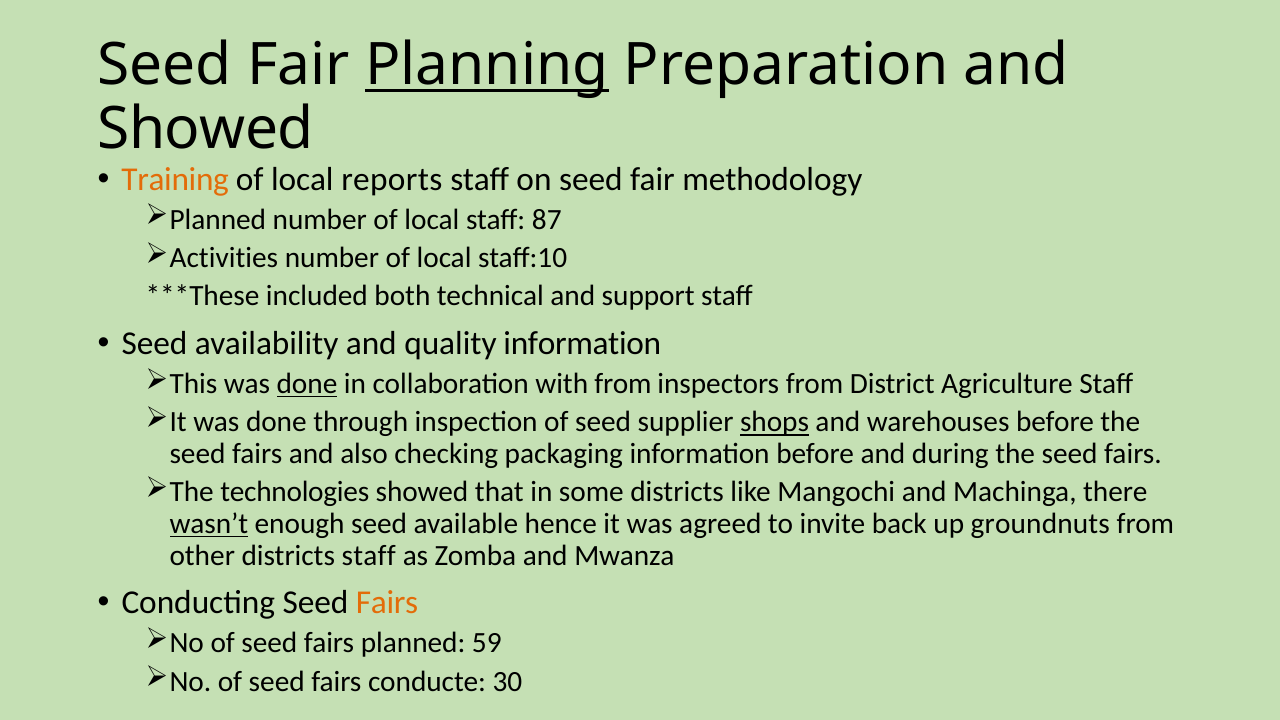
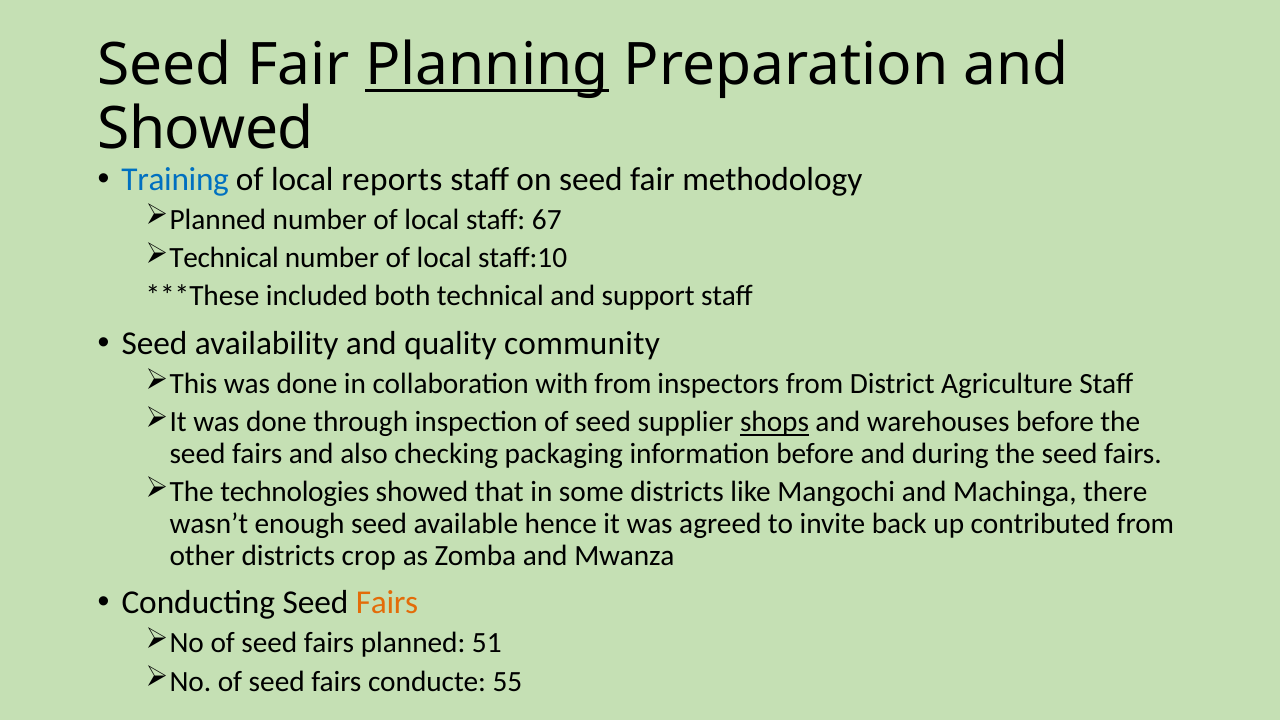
Training colour: orange -> blue
87: 87 -> 67
Activities at (224, 258): Activities -> Technical
quality information: information -> community
done at (307, 384) underline: present -> none
wasn’t underline: present -> none
groundnuts: groundnuts -> contributed
districts staff: staff -> crop
59: 59 -> 51
30: 30 -> 55
